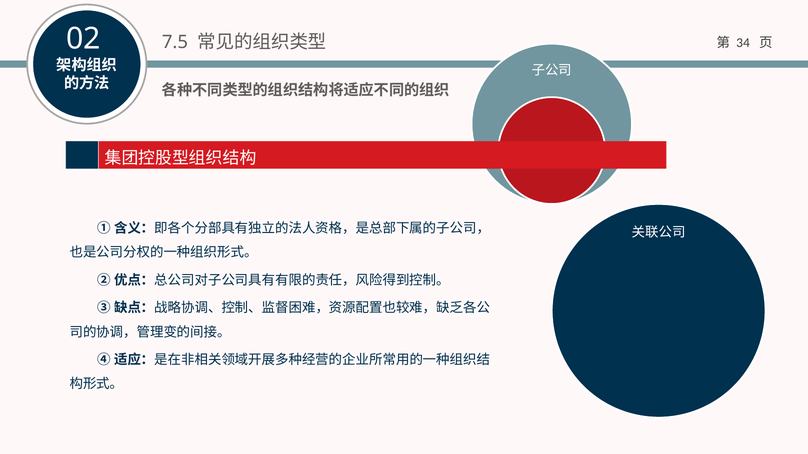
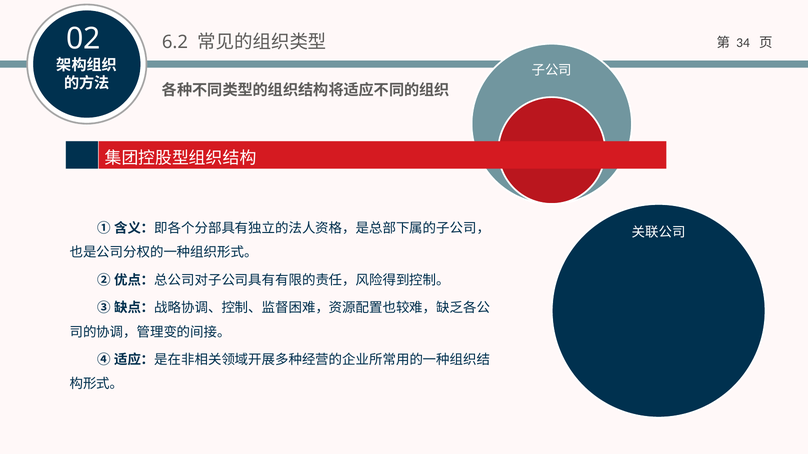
7.5: 7.5 -> 6.2
